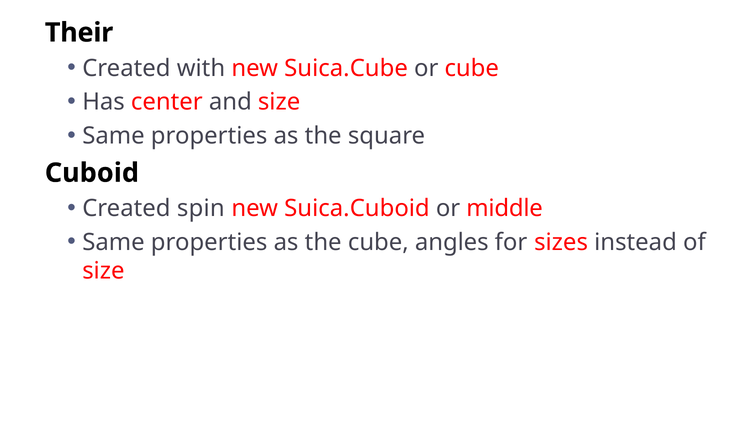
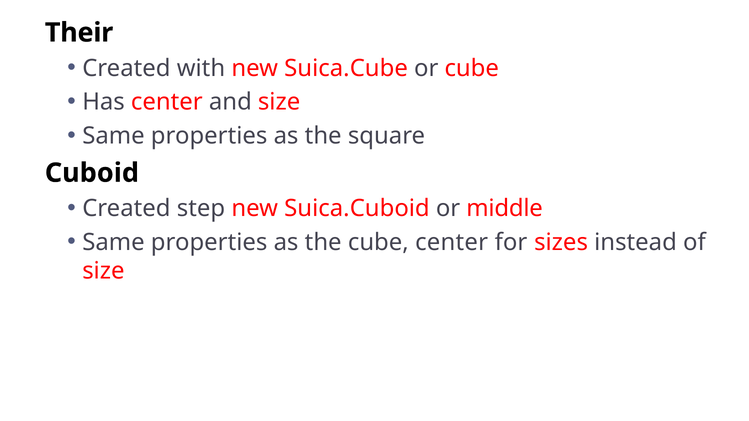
spin: spin -> step
cube angles: angles -> center
